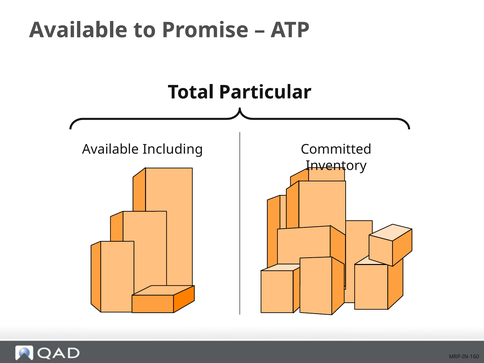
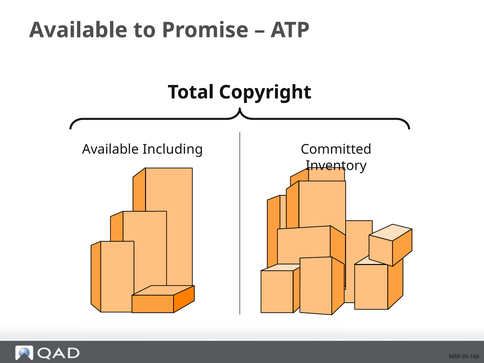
Particular: Particular -> Copyright
